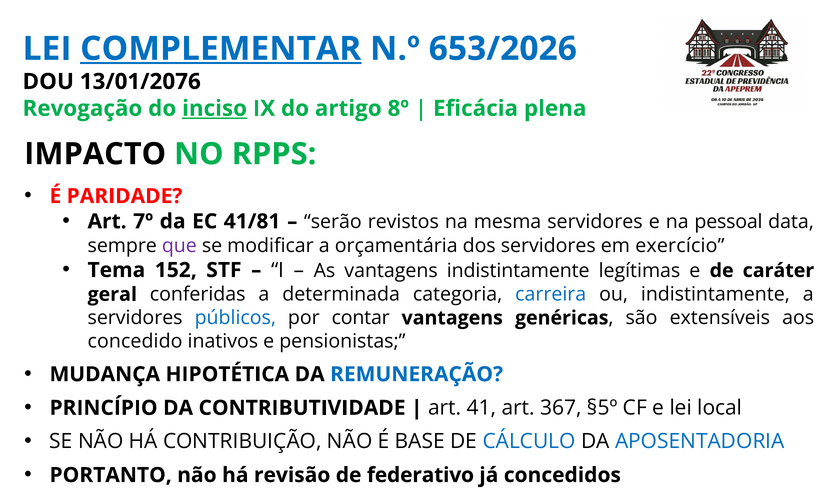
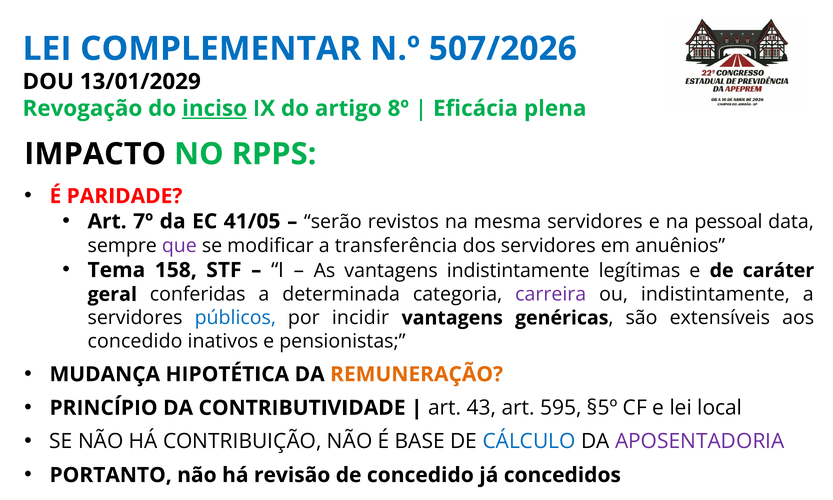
COMPLEMENTAR underline: present -> none
653/2026: 653/2026 -> 507/2026
13/01/2076: 13/01/2076 -> 13/01/2029
41/81: 41/81 -> 41/05
orçamentária: orçamentária -> transferência
exercício: exercício -> anuênios
152: 152 -> 158
carreira colour: blue -> purple
contar: contar -> incidir
REMUNERAÇÃO colour: blue -> orange
41: 41 -> 43
367: 367 -> 595
APOSENTADORIA colour: blue -> purple
de federativo: federativo -> concedido
